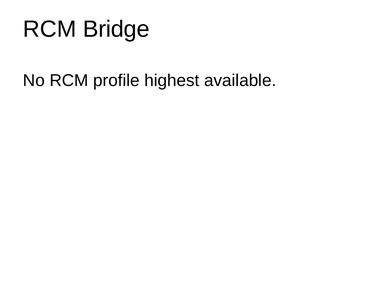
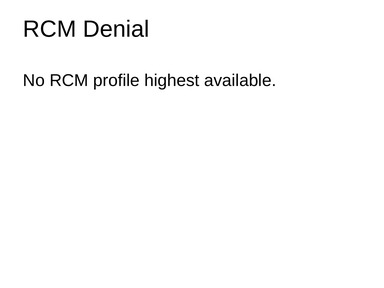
Bridge: Bridge -> Denial
